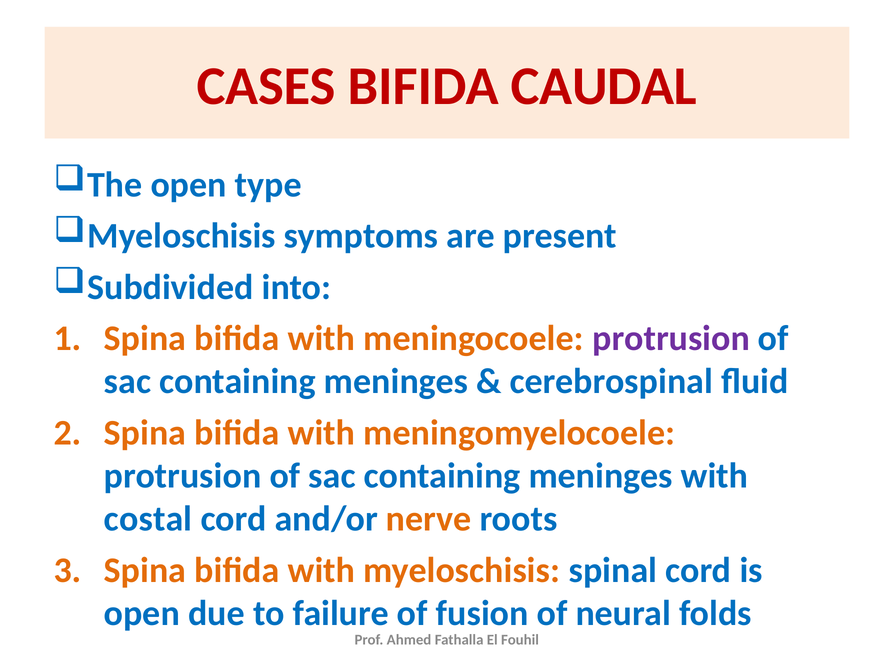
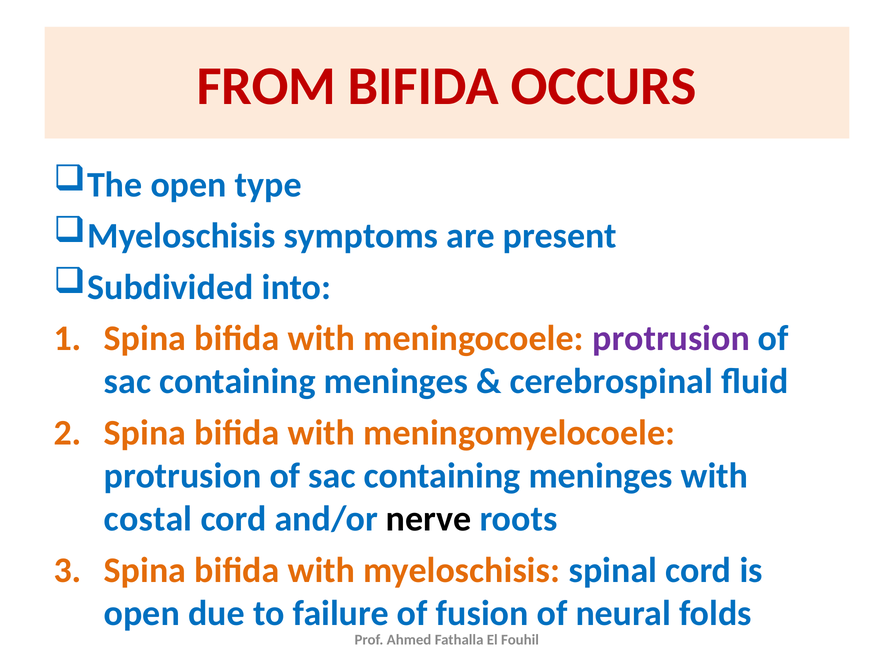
CASES: CASES -> FROM
CAUDAL: CAUDAL -> OCCURS
nerve colour: orange -> black
